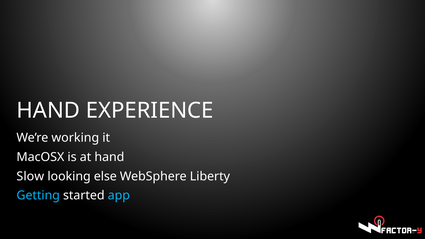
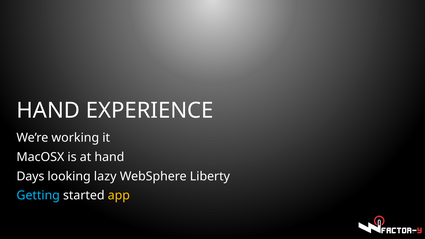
Slow: Slow -> Days
else: else -> lazy
app colour: light blue -> yellow
